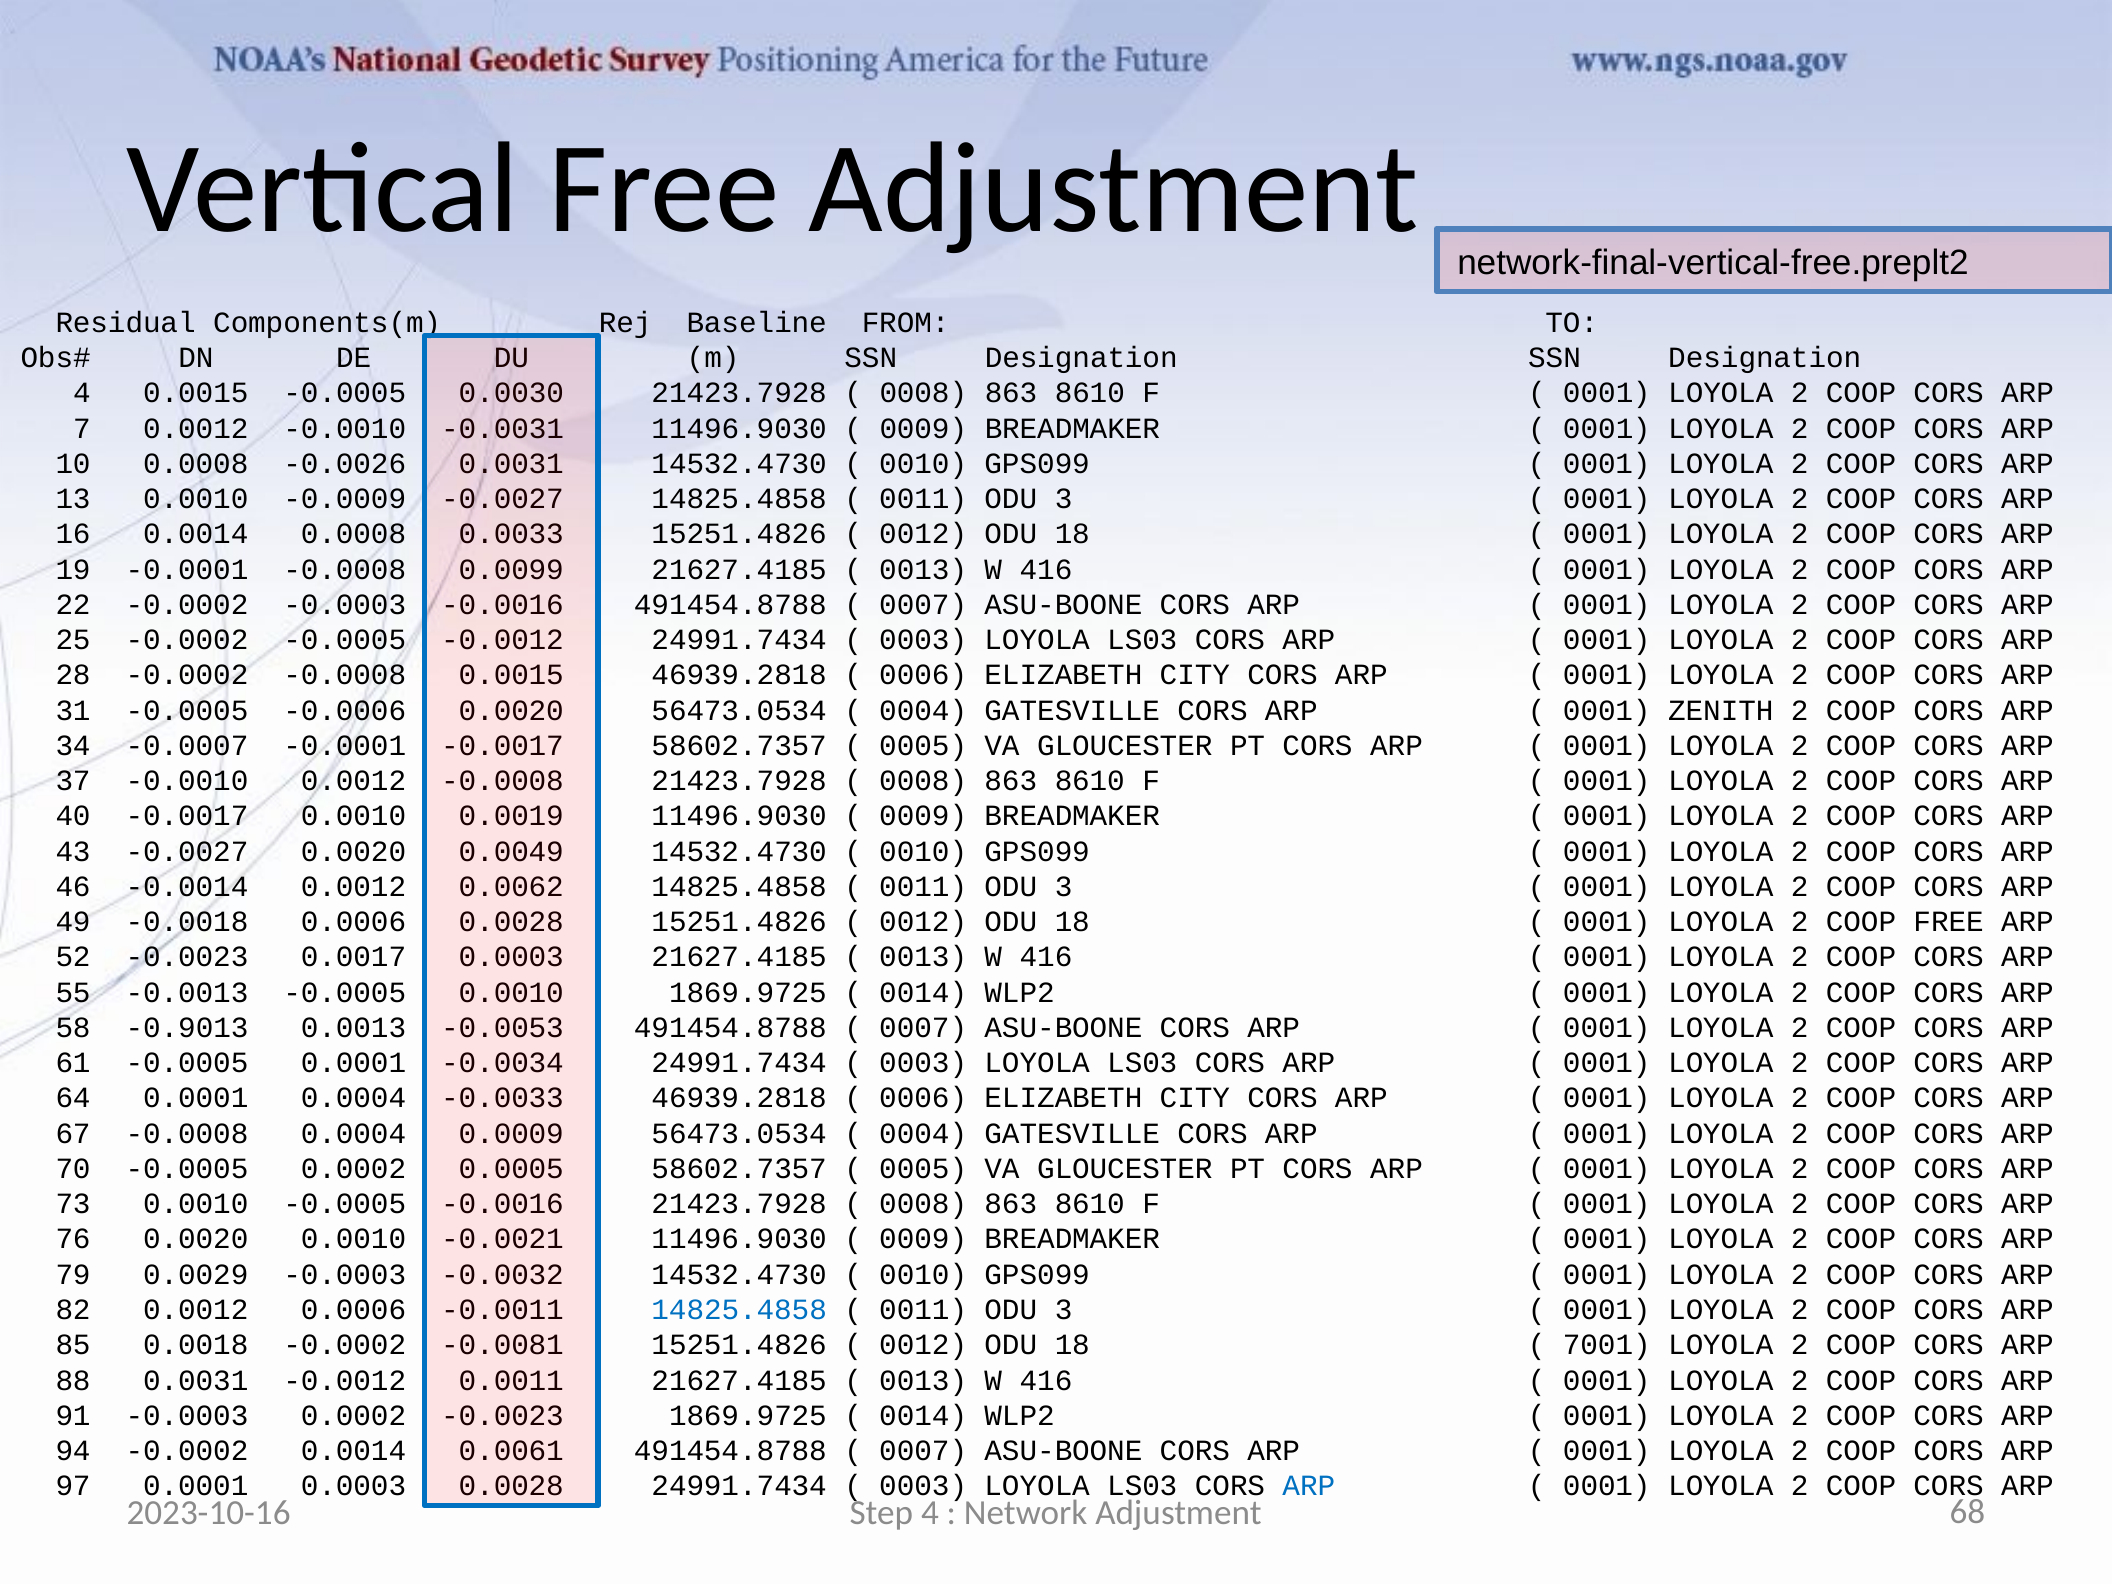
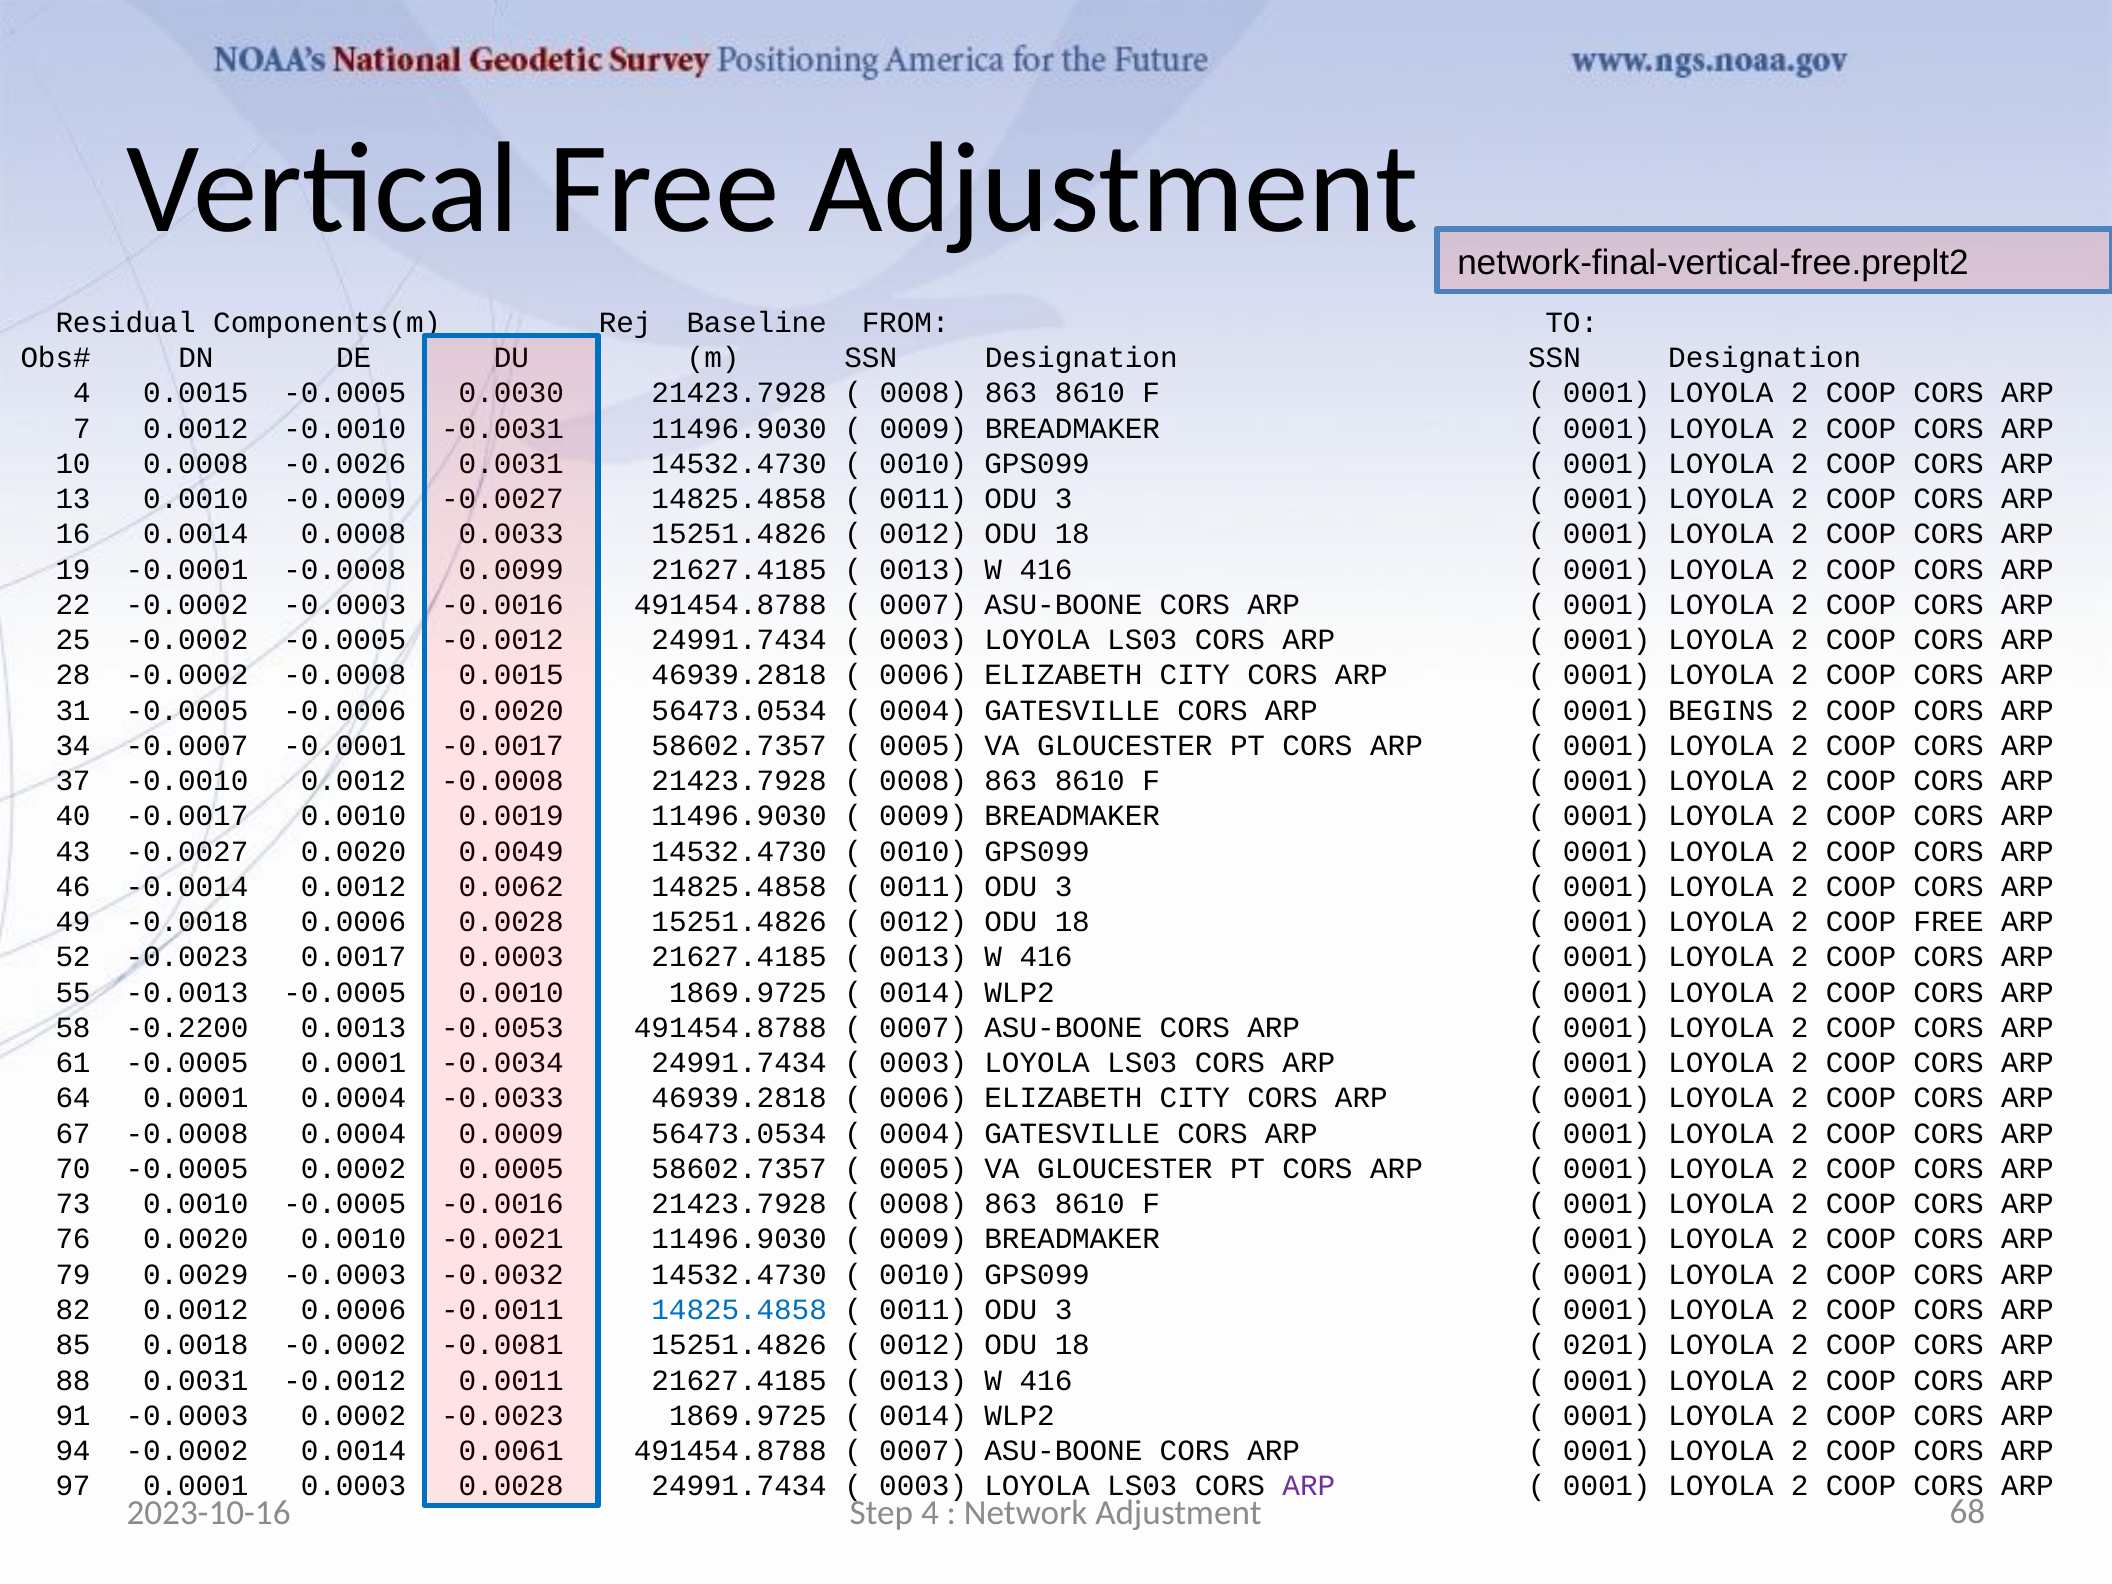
ZENITH: ZENITH -> BEGINS
-0.9013: -0.9013 -> -0.2200
7001: 7001 -> 0201
ARP at (1309, 1486) colour: blue -> purple
